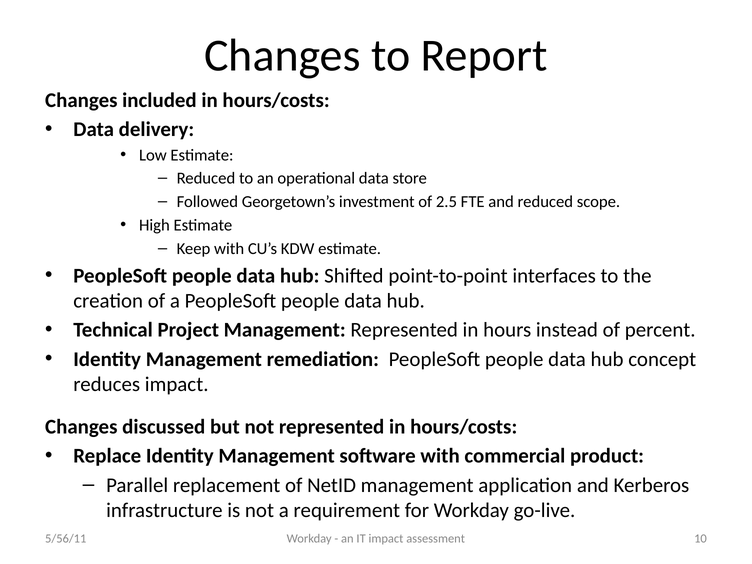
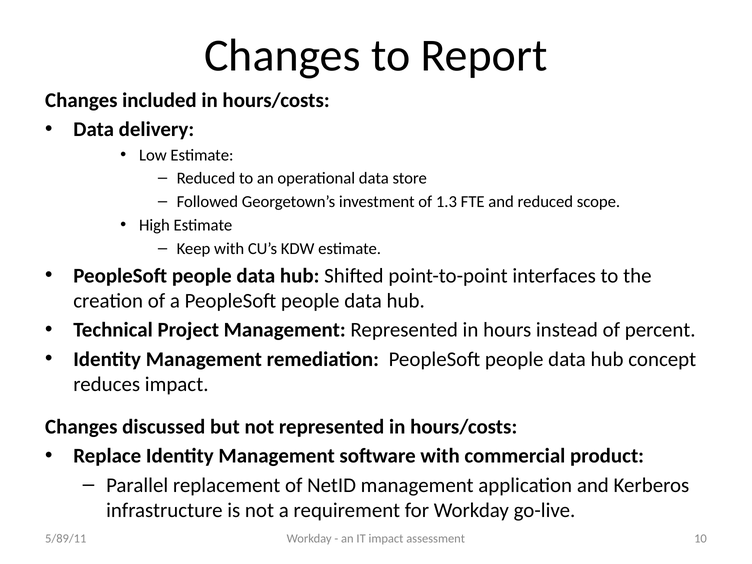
2.5: 2.5 -> 1.3
5/56/11: 5/56/11 -> 5/89/11
